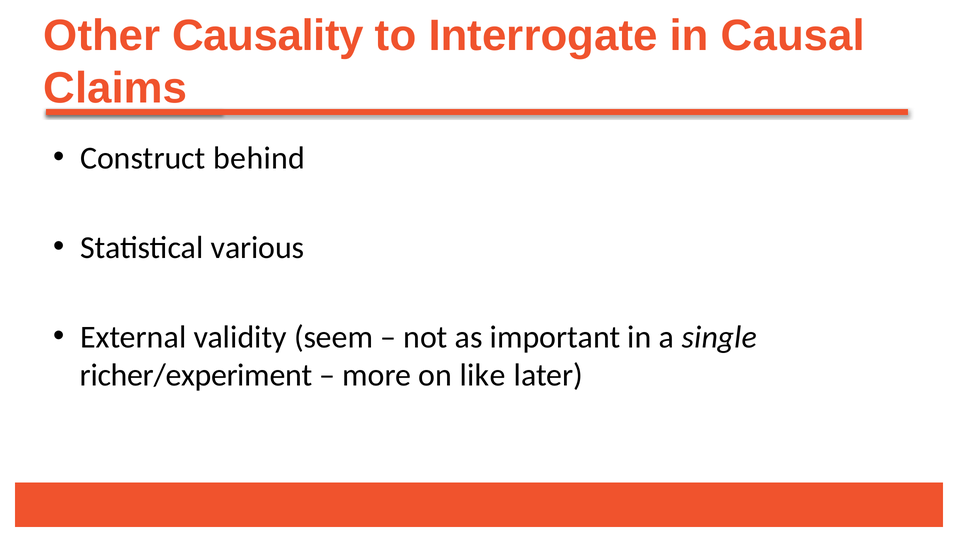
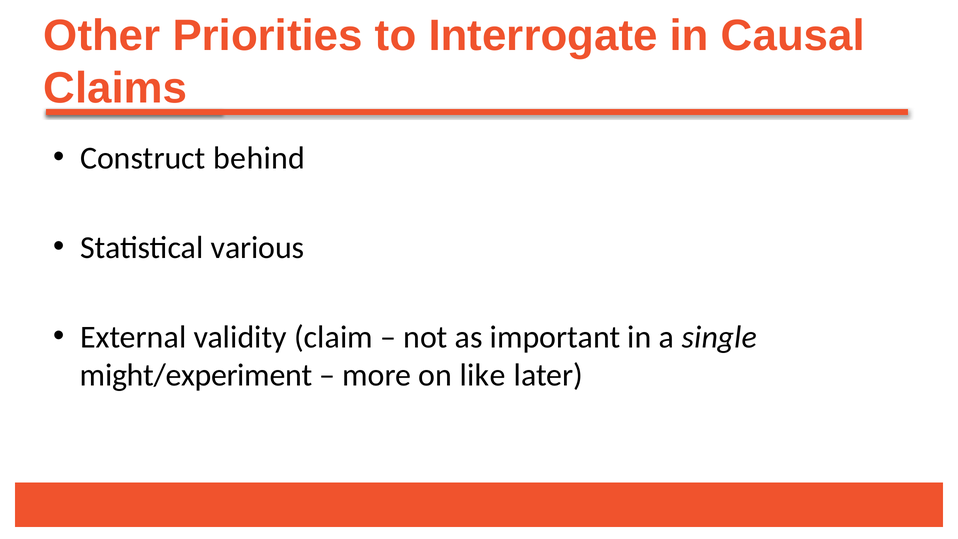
Causality: Causality -> Priorities
seem: seem -> claim
richer/experiment: richer/experiment -> might/experiment
